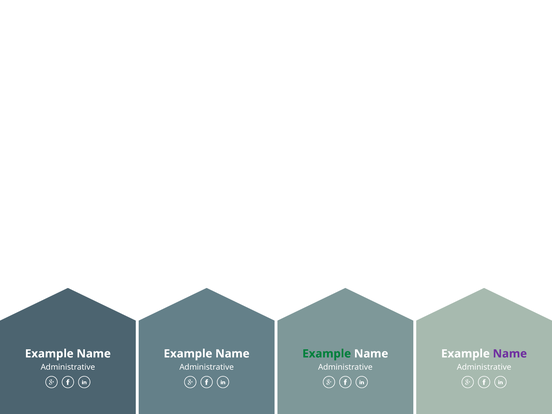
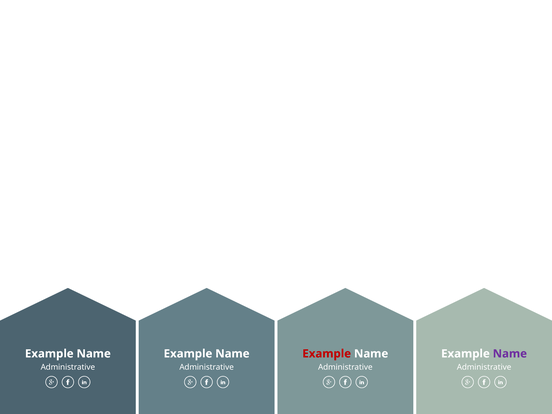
Example at (327, 354) colour: green -> red
